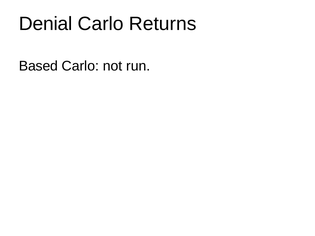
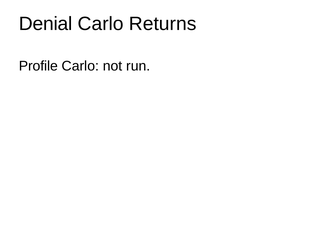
Based: Based -> Profile
